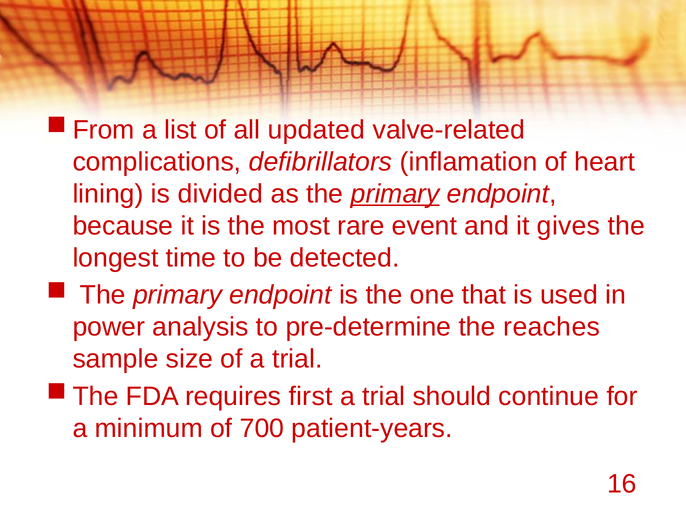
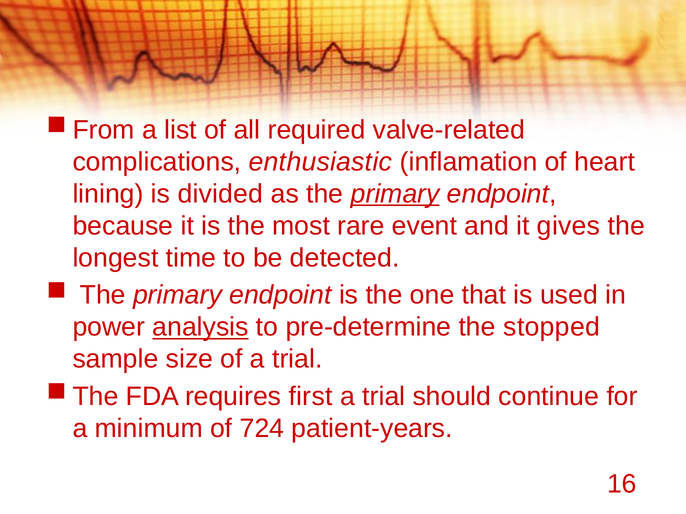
updated: updated -> required
defibrillators: defibrillators -> enthusiastic
analysis underline: none -> present
reaches: reaches -> stopped
700: 700 -> 724
